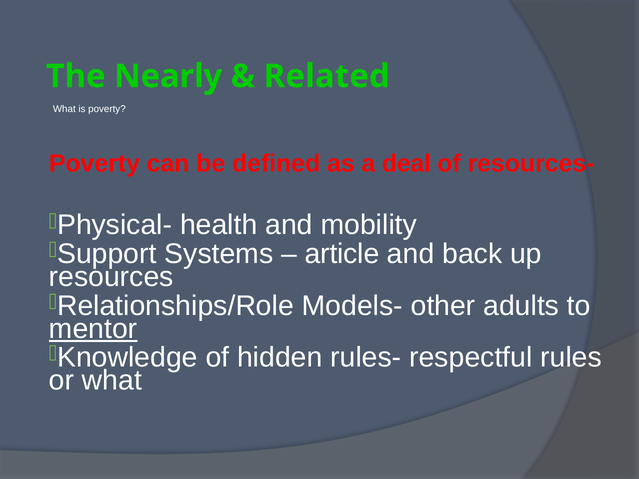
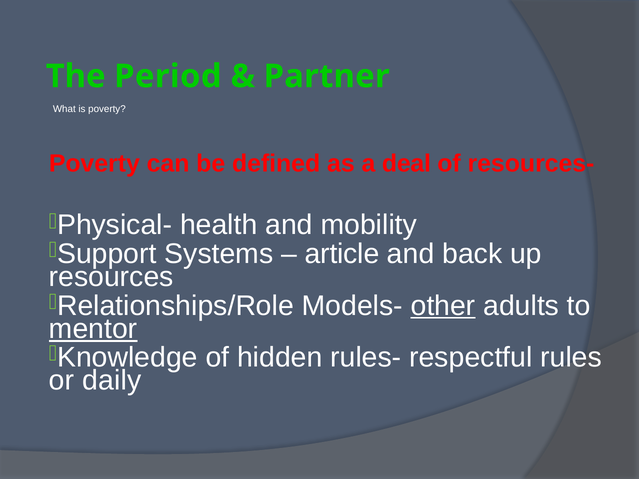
Nearly: Nearly -> Period
Related: Related -> Partner
other underline: none -> present
or what: what -> daily
